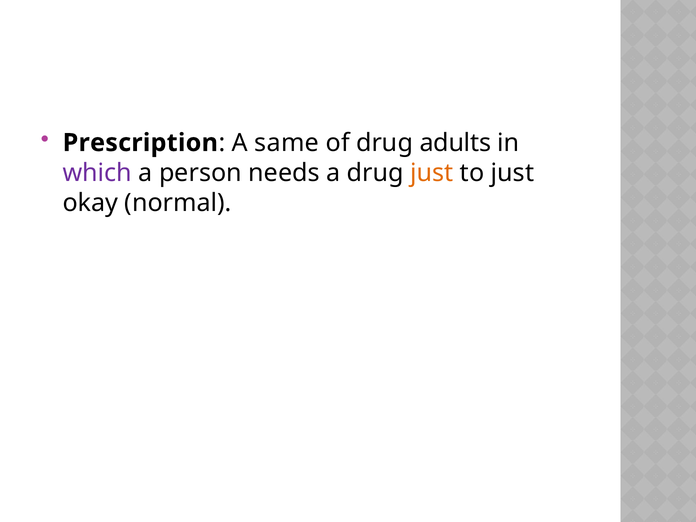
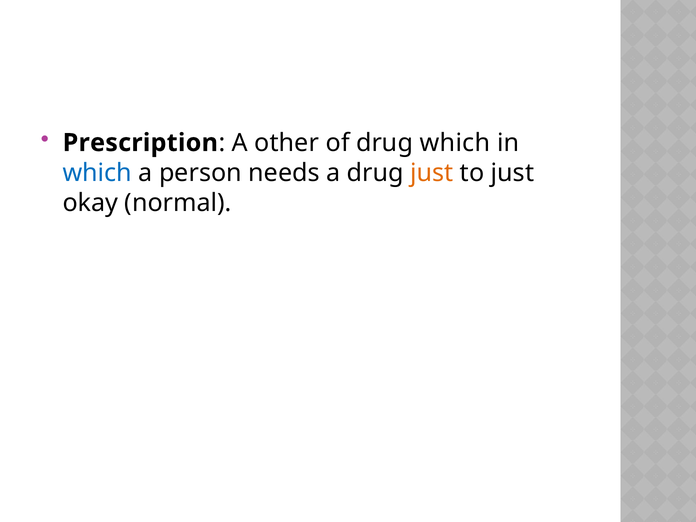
same: same -> other
drug adults: adults -> which
which at (97, 173) colour: purple -> blue
